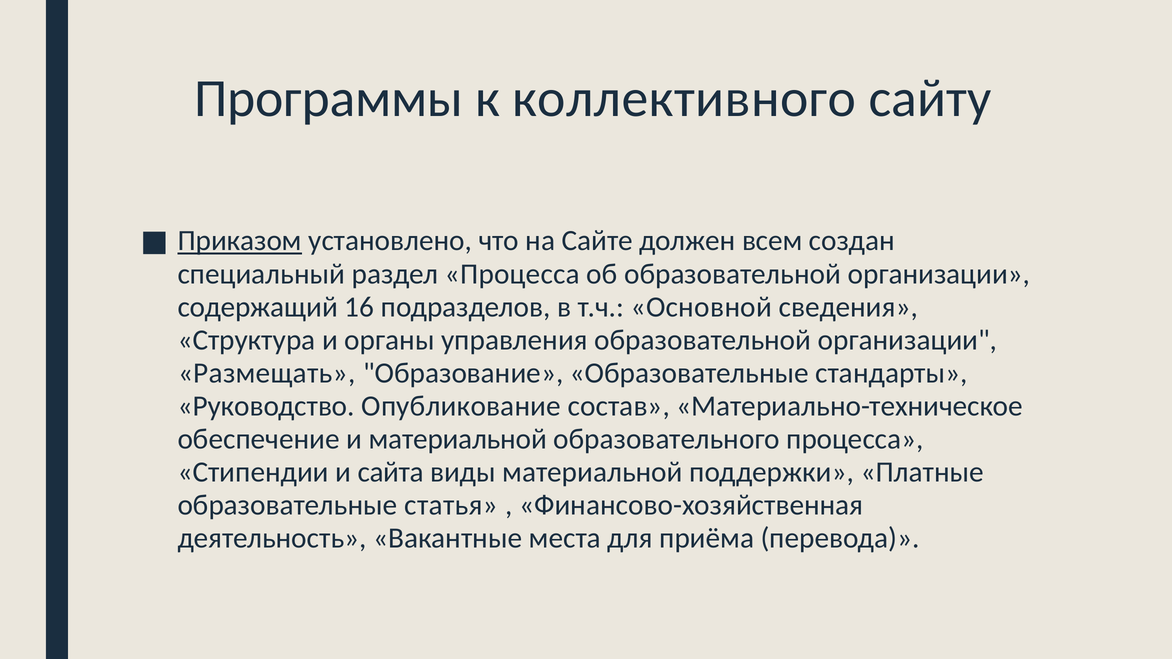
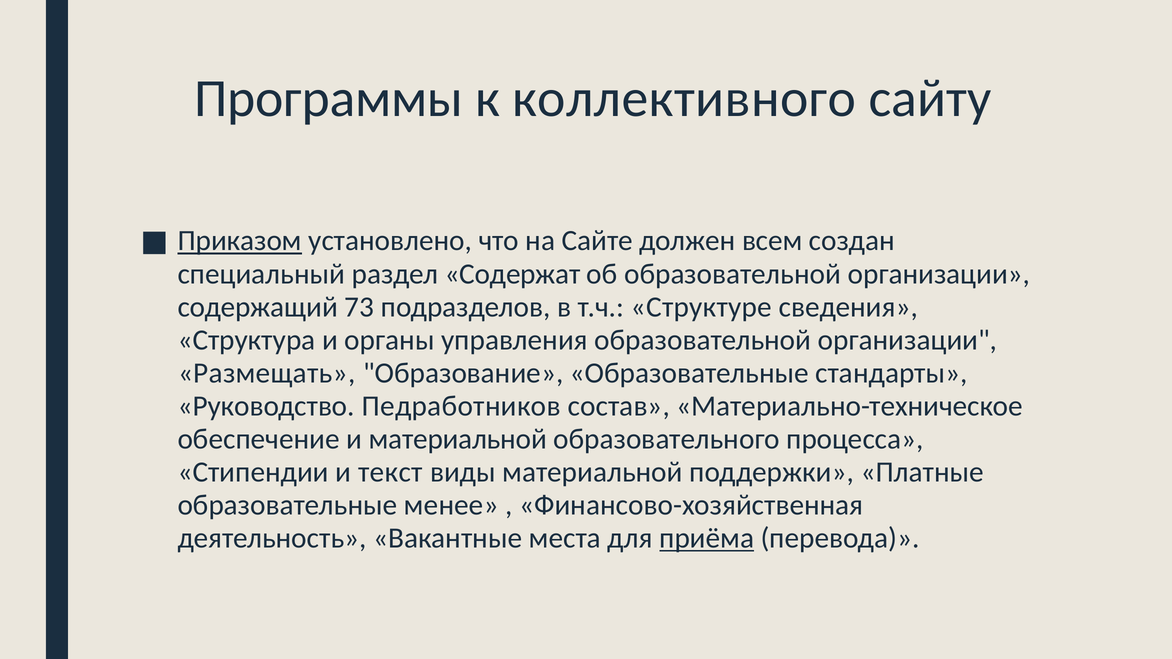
раздел Процесса: Процесса -> Содержат
16: 16 -> 73
Основной: Основной -> Структуре
Опубликование: Опубликование -> Педработников
сайта: сайта -> текст
статья: статья -> менее
приёма underline: none -> present
